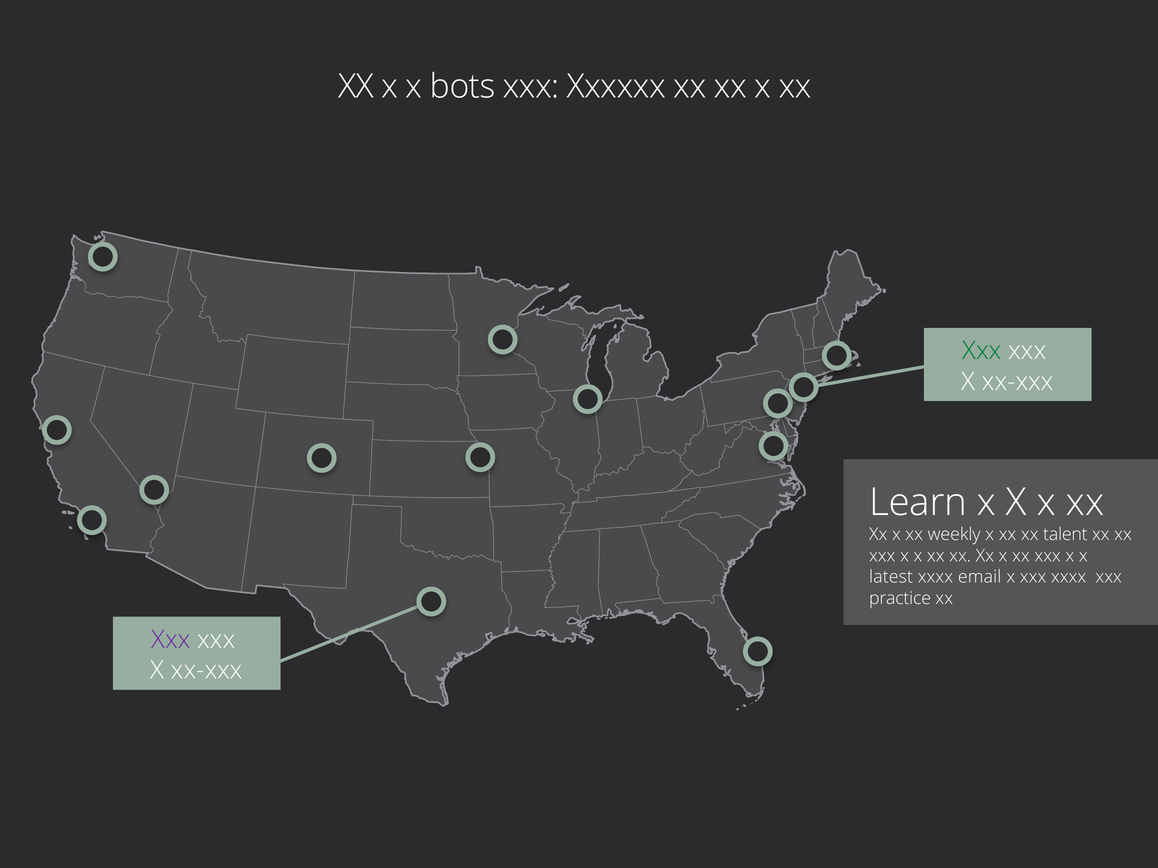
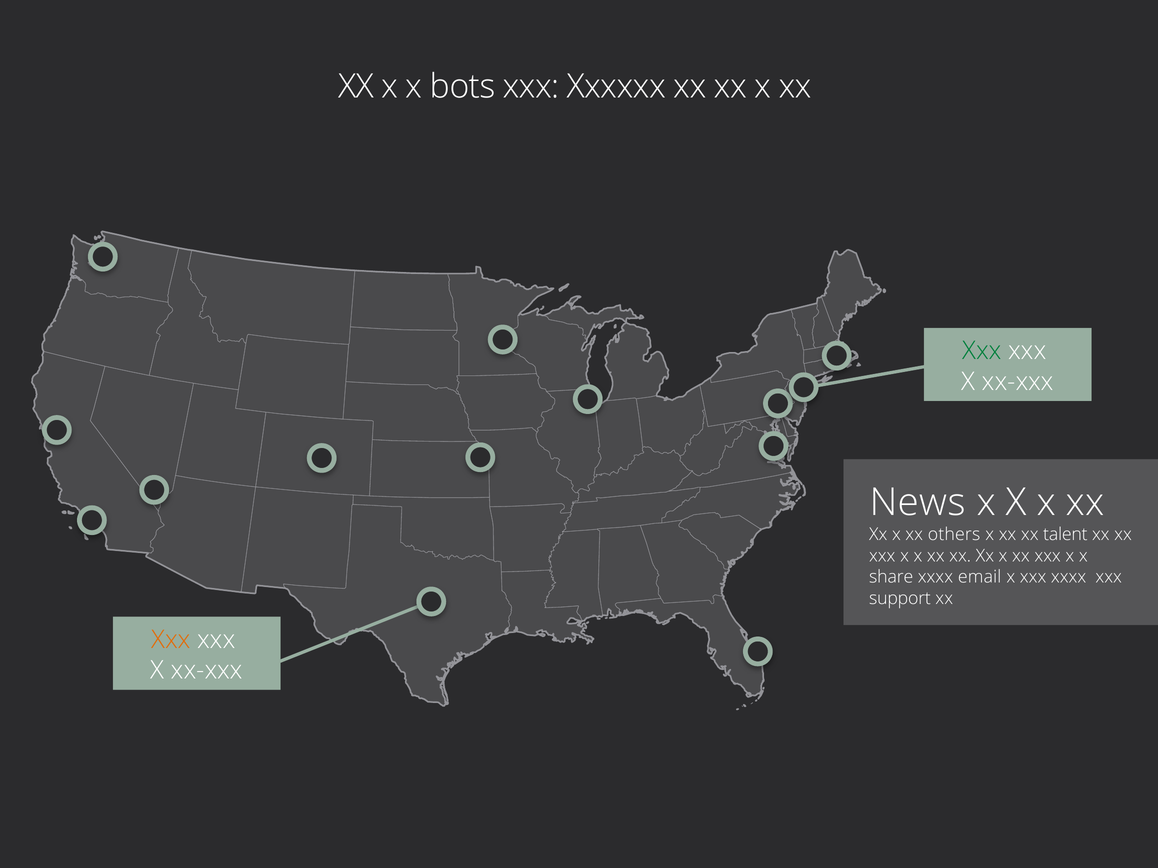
Learn: Learn -> News
weekly: weekly -> others
latest: latest -> share
practice: practice -> support
Xxx at (171, 640) colour: purple -> orange
